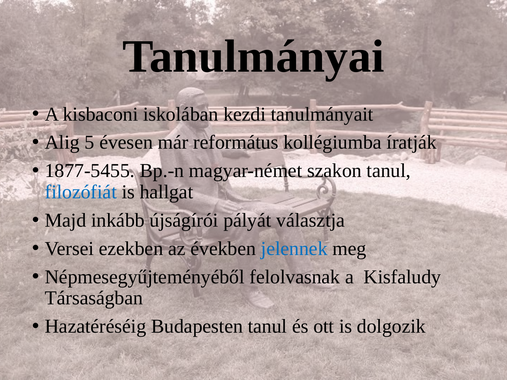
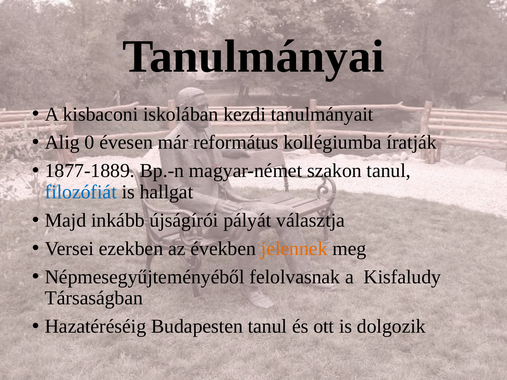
5: 5 -> 0
1877-5455: 1877-5455 -> 1877-1889
jelennek colour: blue -> orange
